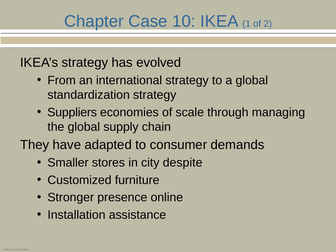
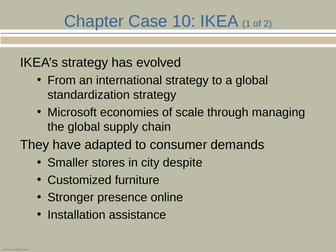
Suppliers: Suppliers -> Microsoft
